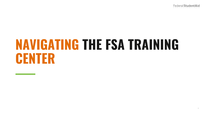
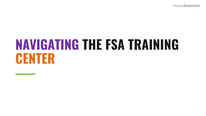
NAVIGATING colour: orange -> purple
